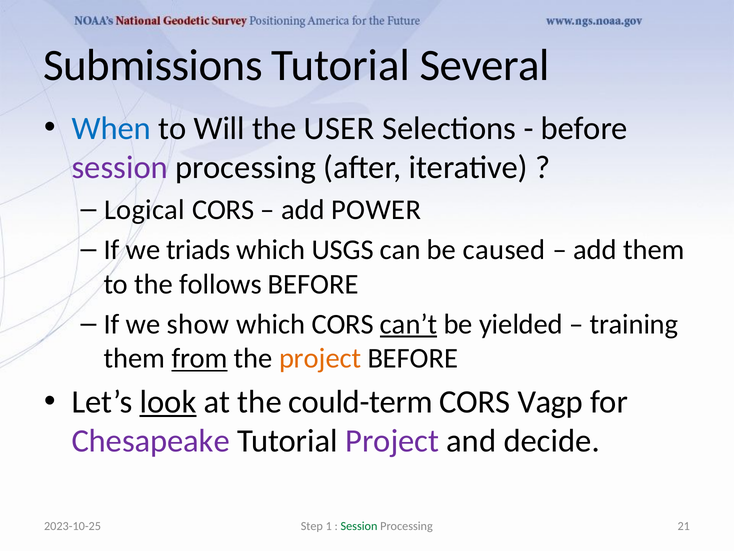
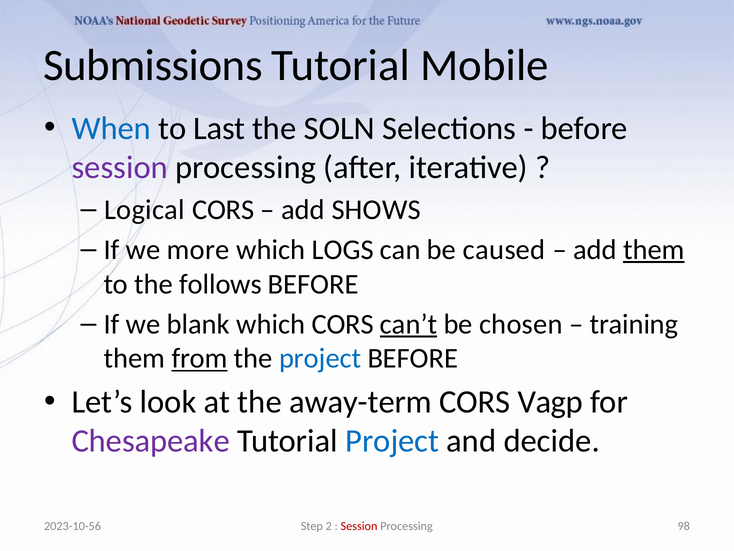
Several: Several -> Mobile
Will: Will -> Last
USER: USER -> SOLN
POWER: POWER -> SHOWS
triads: triads -> more
USGS: USGS -> LOGS
them at (654, 250) underline: none -> present
show: show -> blank
yielded: yielded -> chosen
project at (320, 358) colour: orange -> blue
look underline: present -> none
could-term: could-term -> away-term
Project at (392, 441) colour: purple -> blue
2023-10-25: 2023-10-25 -> 2023-10-56
1: 1 -> 2
Session at (359, 526) colour: green -> red
21: 21 -> 98
